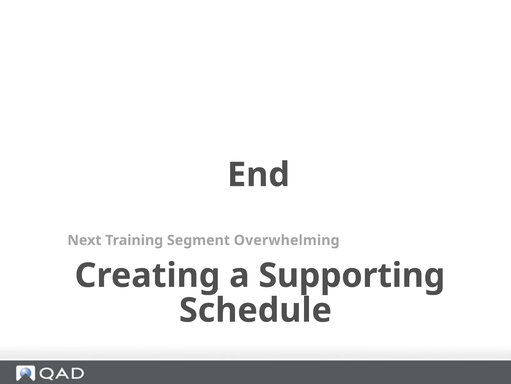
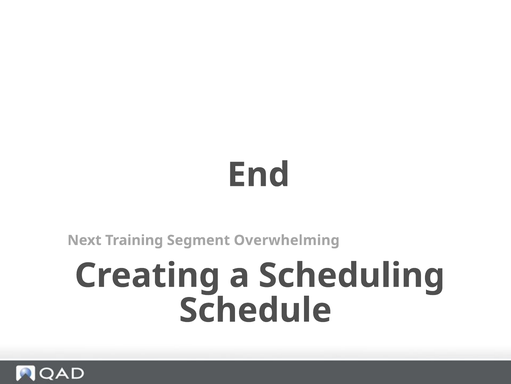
Supporting: Supporting -> Scheduling
